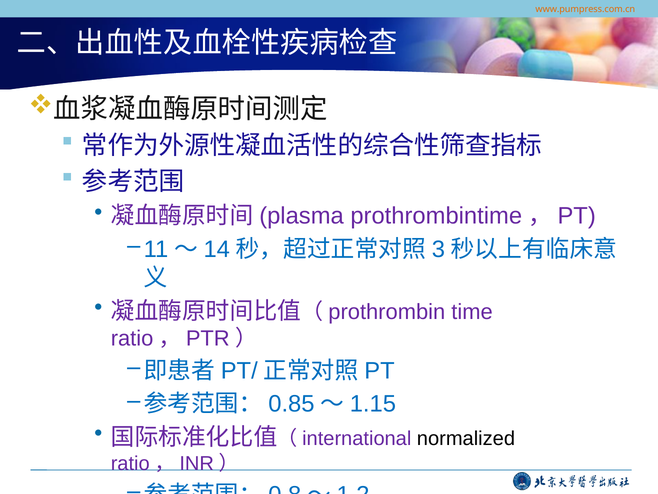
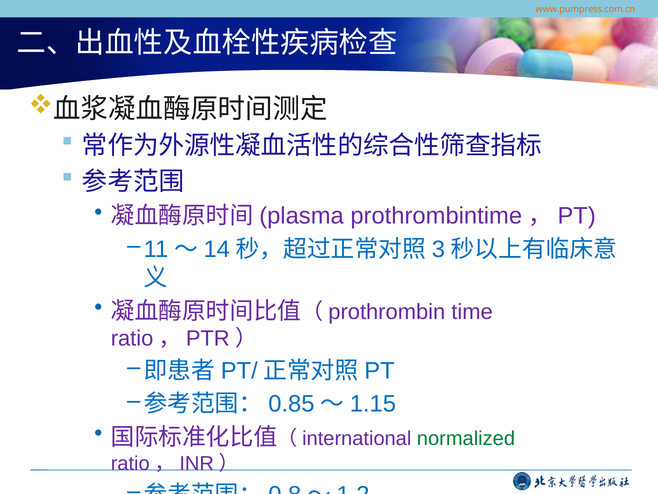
normalized colour: black -> green
